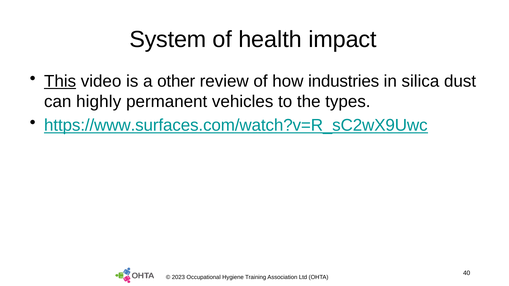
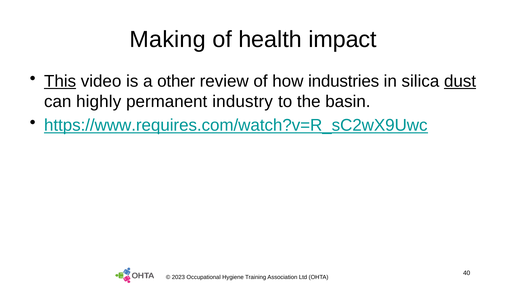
System: System -> Making
dust underline: none -> present
vehicles: vehicles -> industry
types: types -> basin
https://www.surfaces.com/watch?v=R_sC2wX9Uwc: https://www.surfaces.com/watch?v=R_sC2wX9Uwc -> https://www.requires.com/watch?v=R_sC2wX9Uwc
